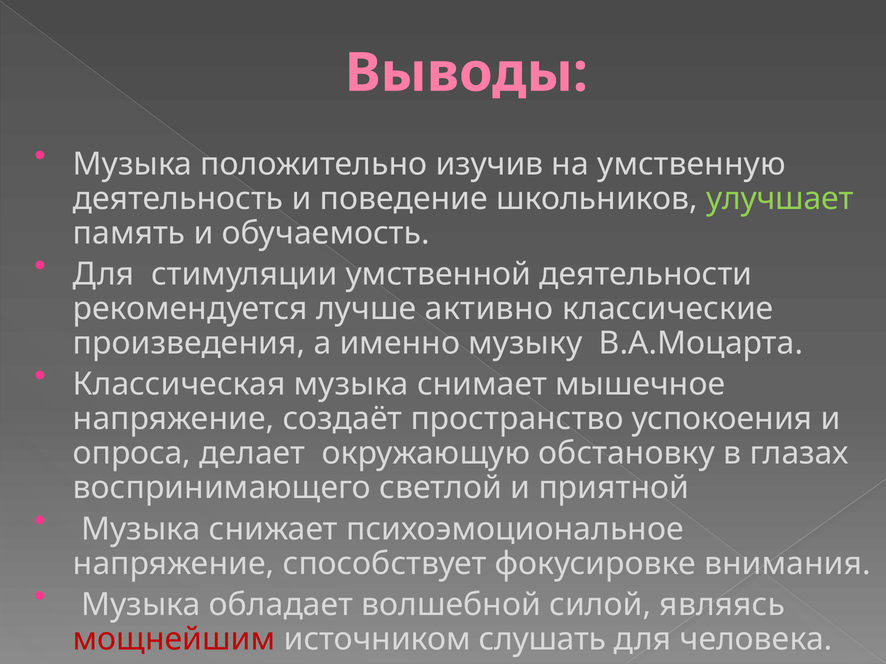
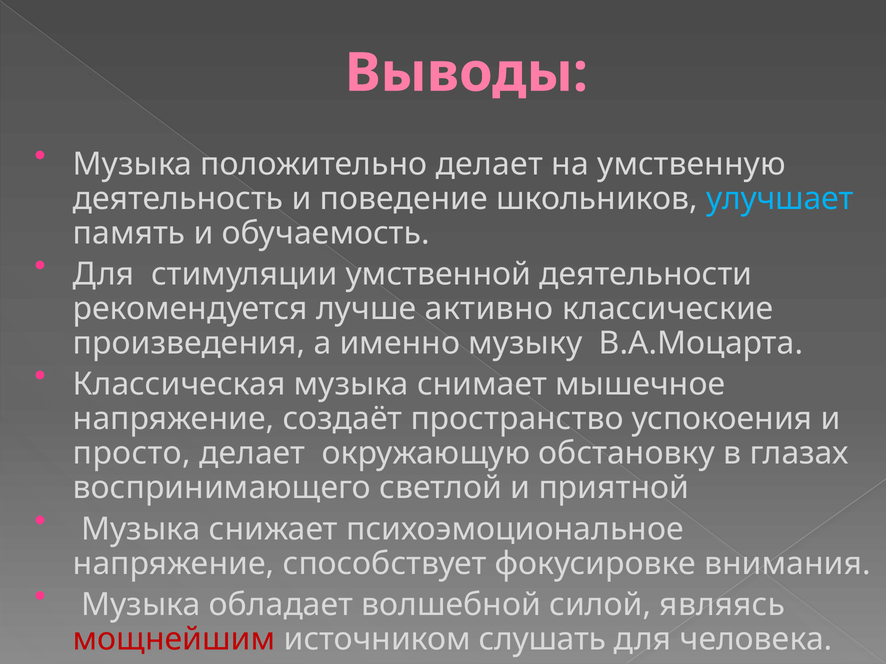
положительно изучив: изучив -> делает
улучшает colour: light green -> light blue
опроса: опроса -> просто
